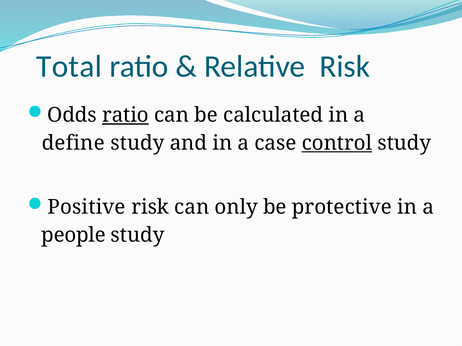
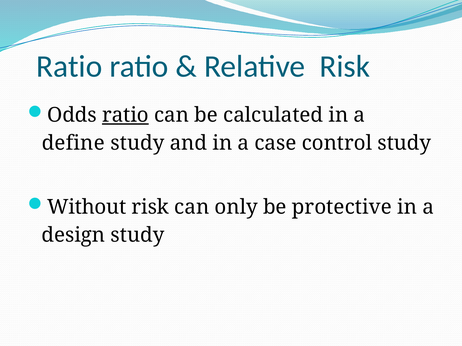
Total at (69, 67): Total -> Ratio
control underline: present -> none
Positive: Positive -> Without
people: people -> design
